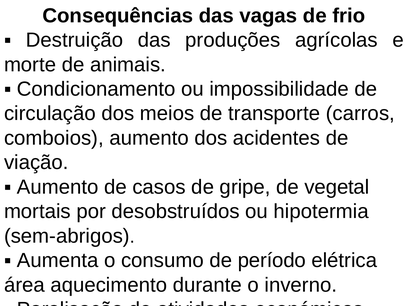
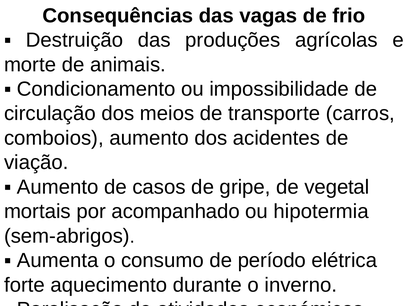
desobstruídos: desobstruídos -> acompanhado
área: área -> forte
